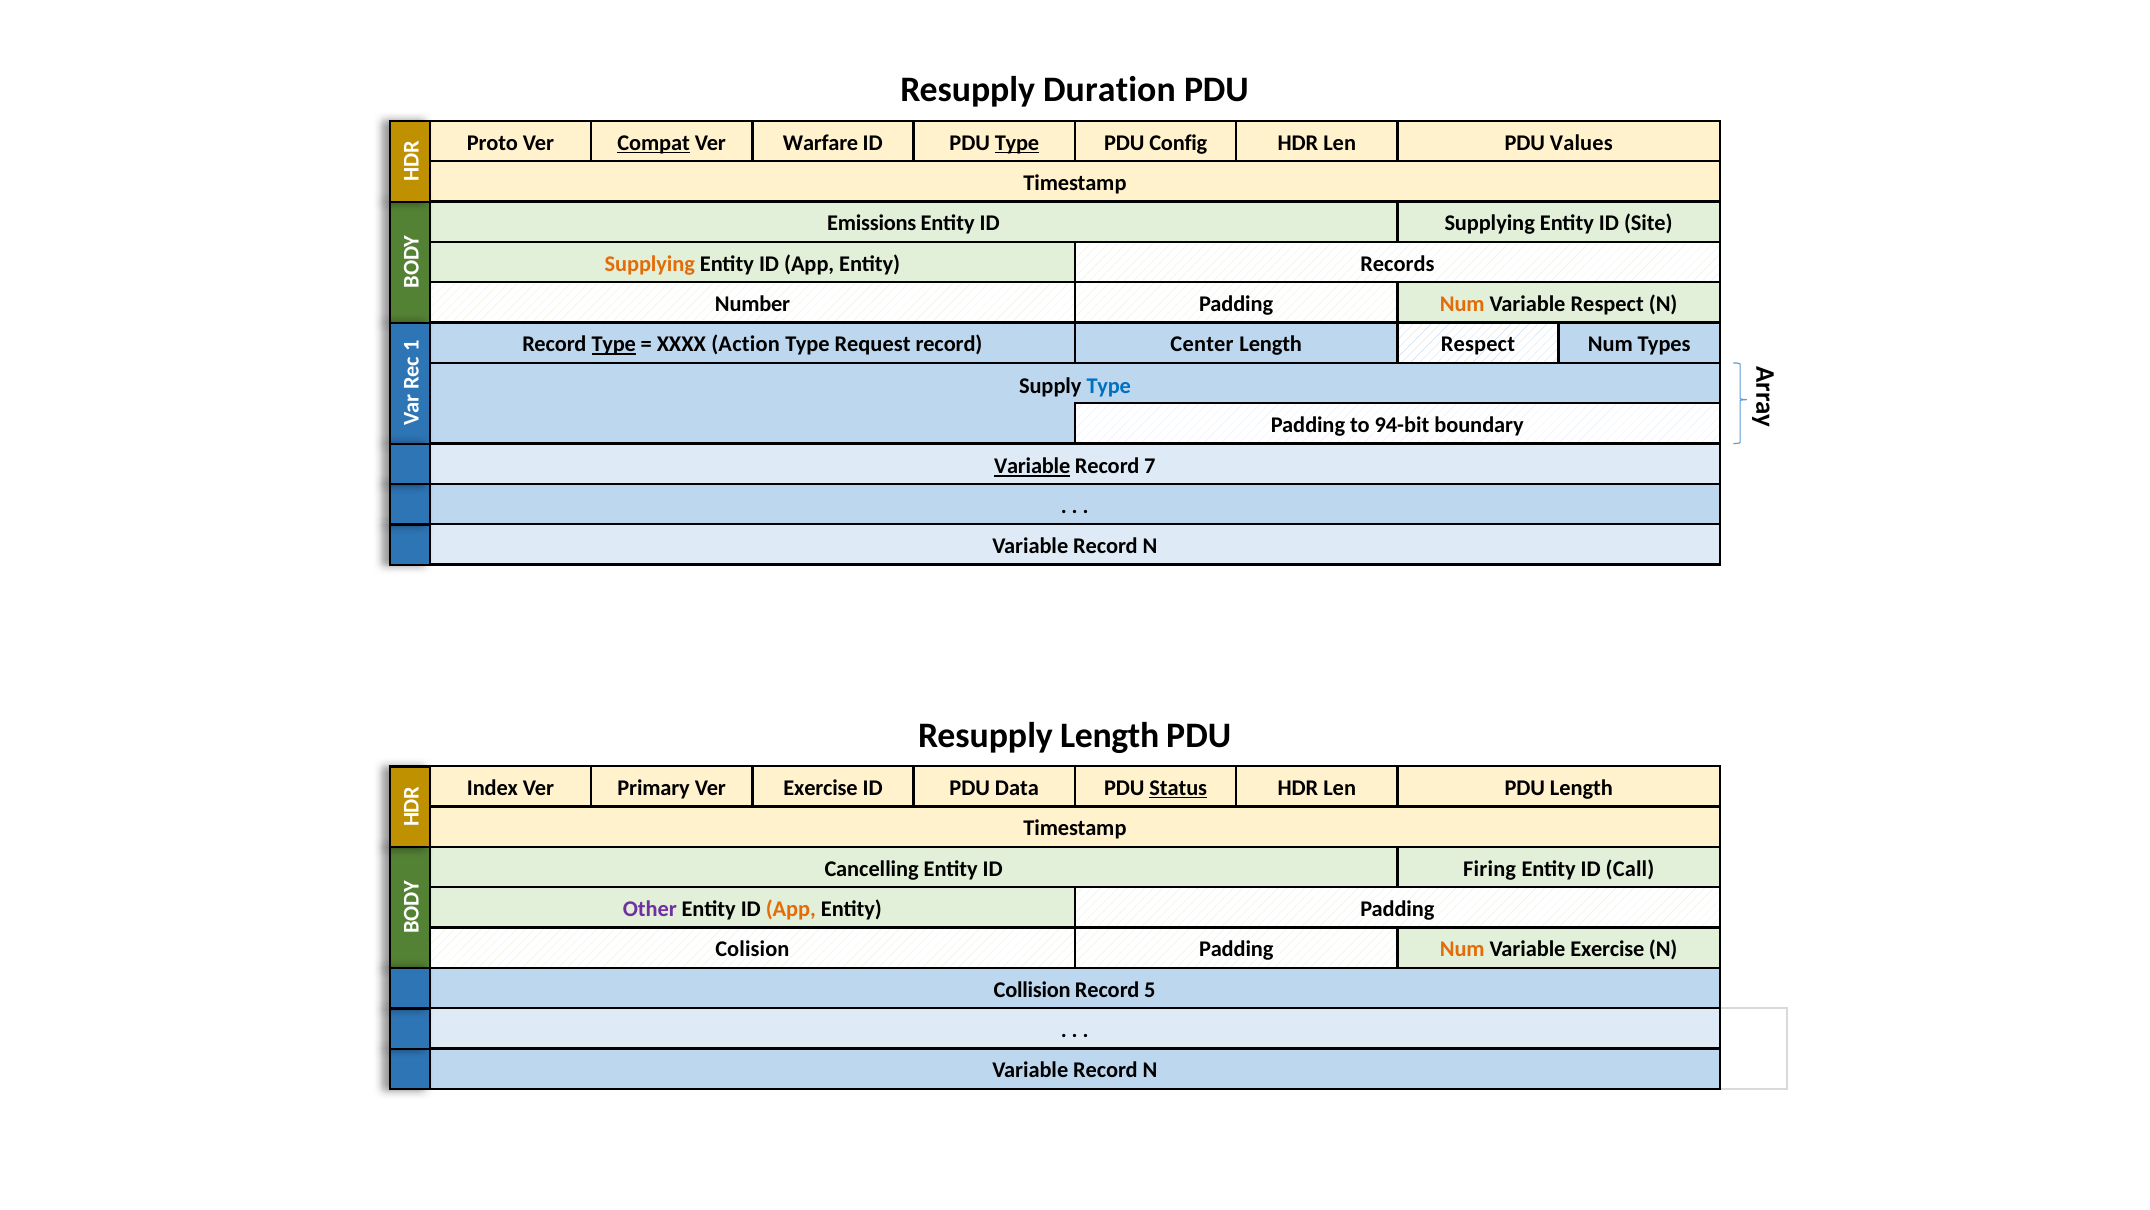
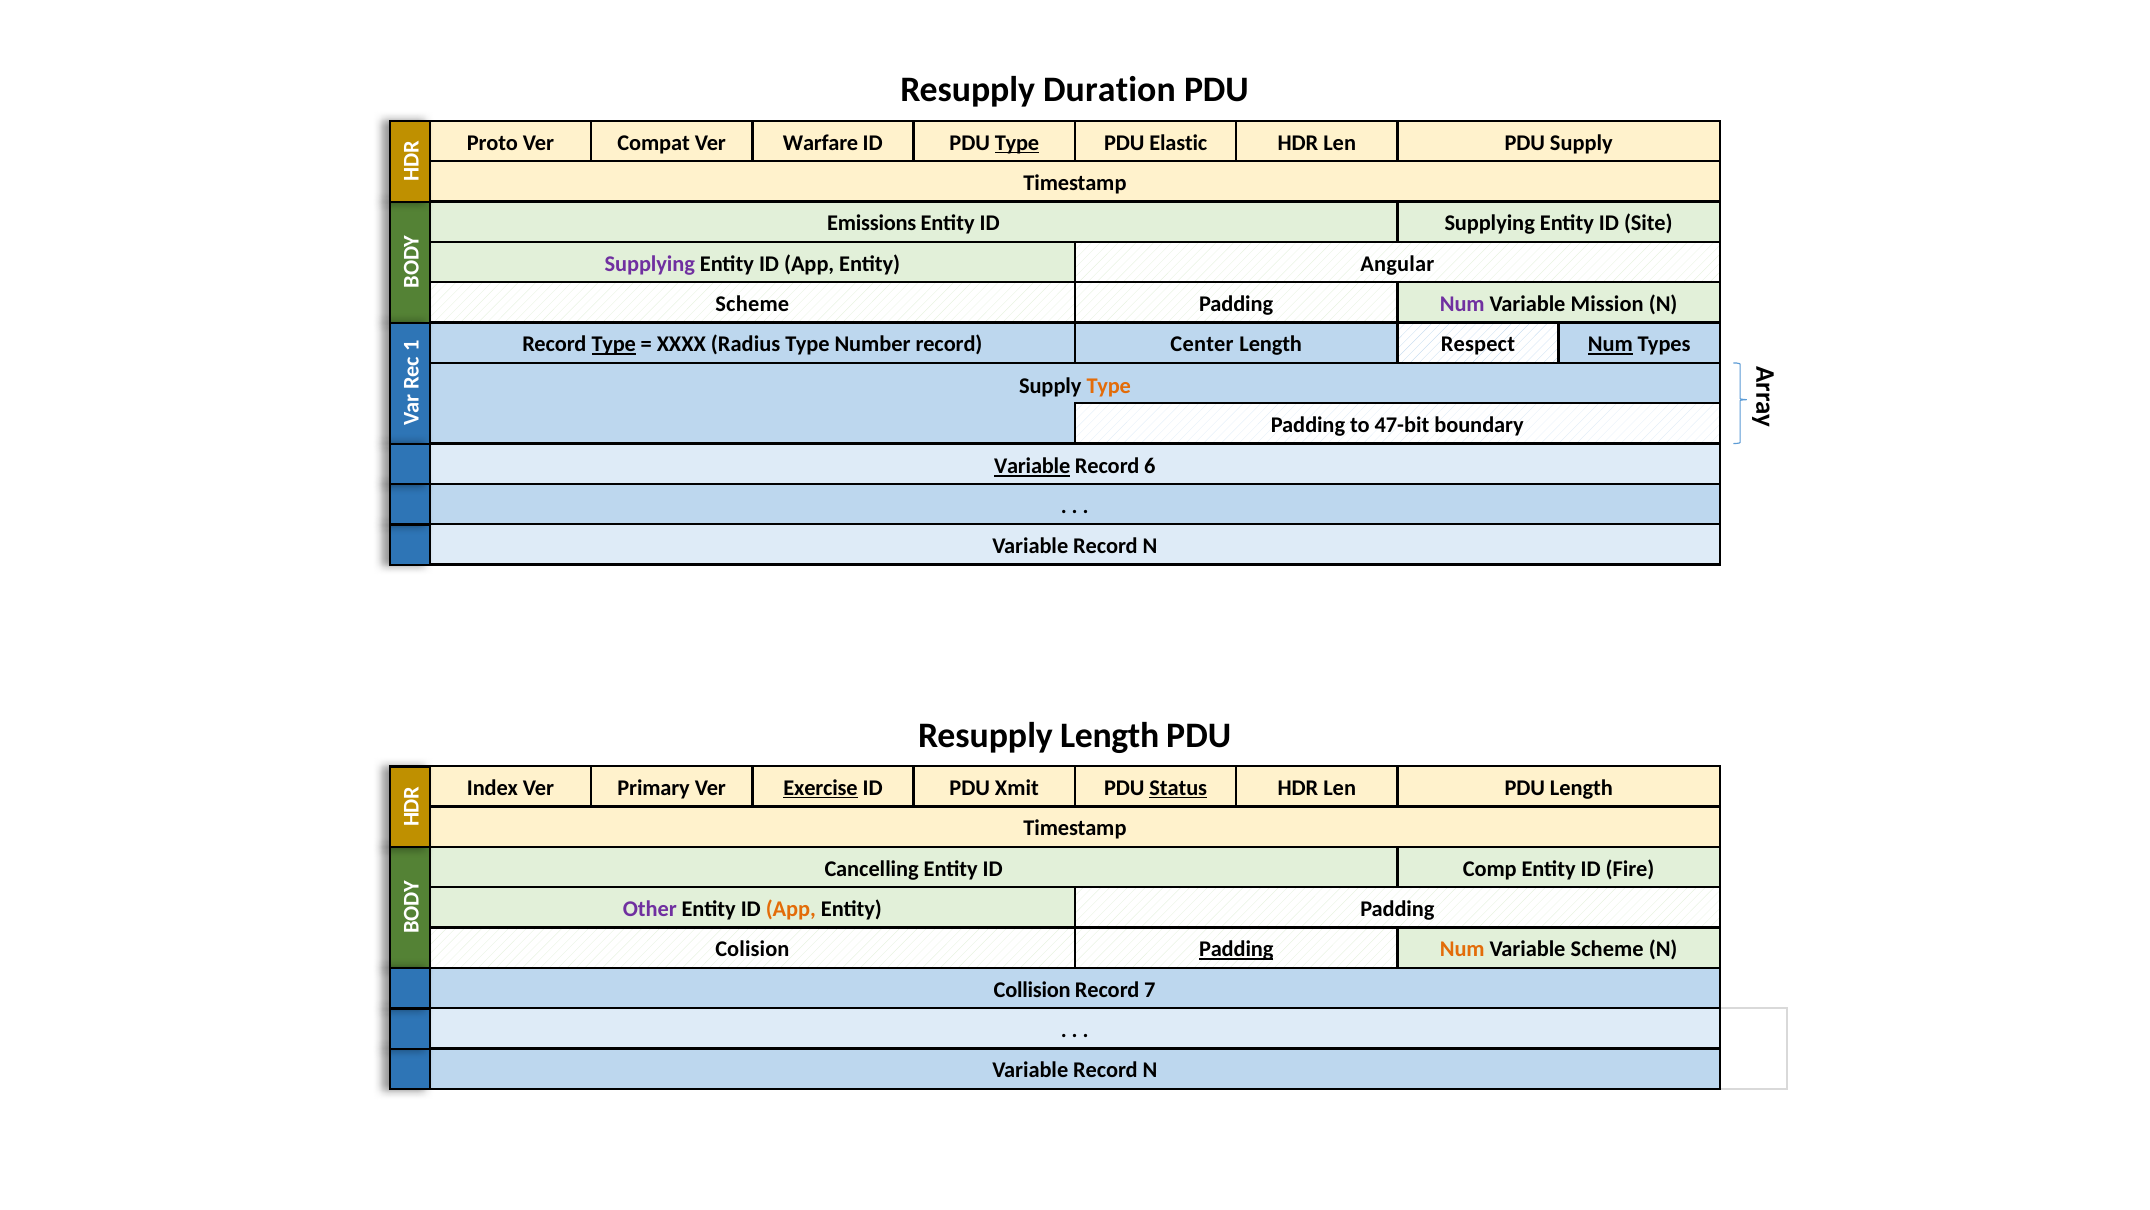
Compat underline: present -> none
Config: Config -> Elastic
PDU Values: Values -> Supply
Supplying at (650, 264) colour: orange -> purple
Records: Records -> Angular
Number at (753, 304): Number -> Scheme
Num at (1462, 304) colour: orange -> purple
Variable Respect: Respect -> Mission
Action: Action -> Radius
Request: Request -> Number
Num at (1610, 344) underline: none -> present
Type at (1109, 386) colour: blue -> orange
94-bit: 94-bit -> 47-bit
7: 7 -> 6
Exercise at (821, 788) underline: none -> present
Data: Data -> Xmit
Firing: Firing -> Comp
Call: Call -> Fire
Padding at (1236, 949) underline: none -> present
Variable Exercise: Exercise -> Scheme
5: 5 -> 7
